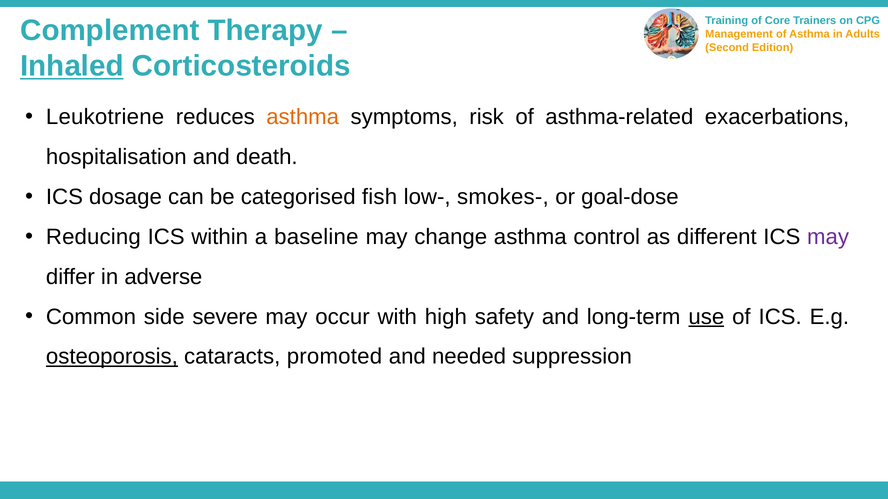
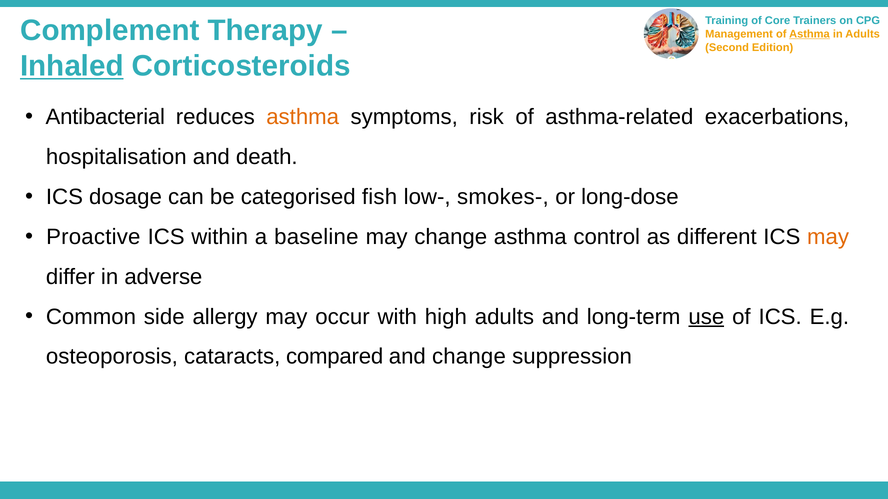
Asthma at (809, 34) underline: none -> present
Leukotriene: Leukotriene -> Antibacterial
goal-dose: goal-dose -> long-dose
Reducing: Reducing -> Proactive
may at (828, 237) colour: purple -> orange
severe: severe -> allergy
high safety: safety -> adults
osteoporosis underline: present -> none
promoted: promoted -> compared
and needed: needed -> change
